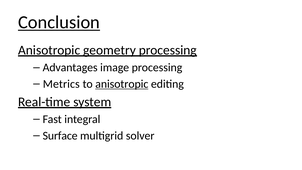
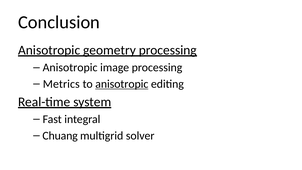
Conclusion underline: present -> none
Advantages at (70, 67): Advantages -> Anisotropic
Surface: Surface -> Chuang
